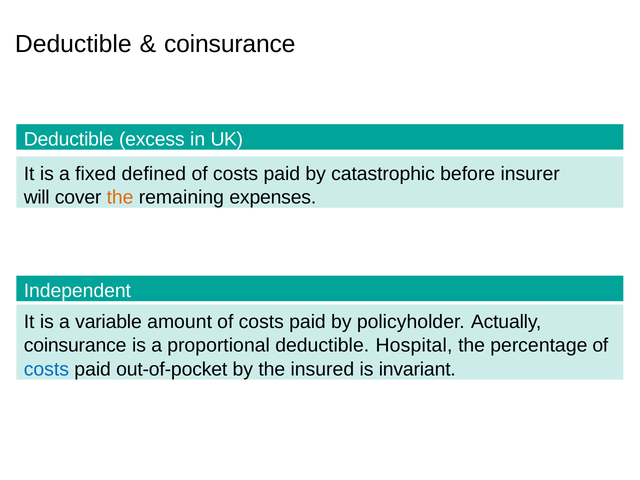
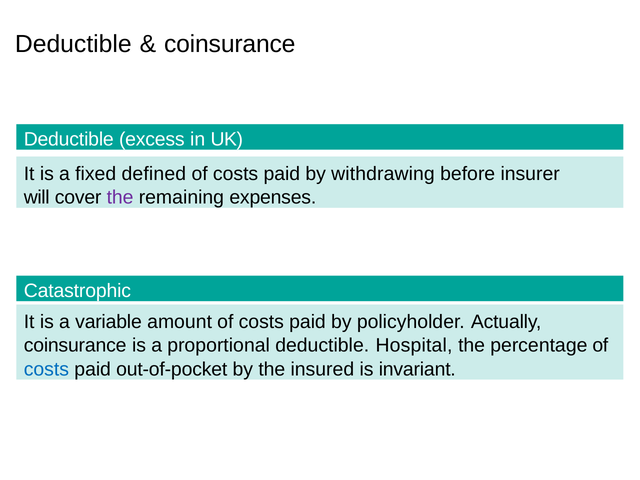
catastrophic: catastrophic -> withdrawing
the at (120, 198) colour: orange -> purple
Independent: Independent -> Catastrophic
